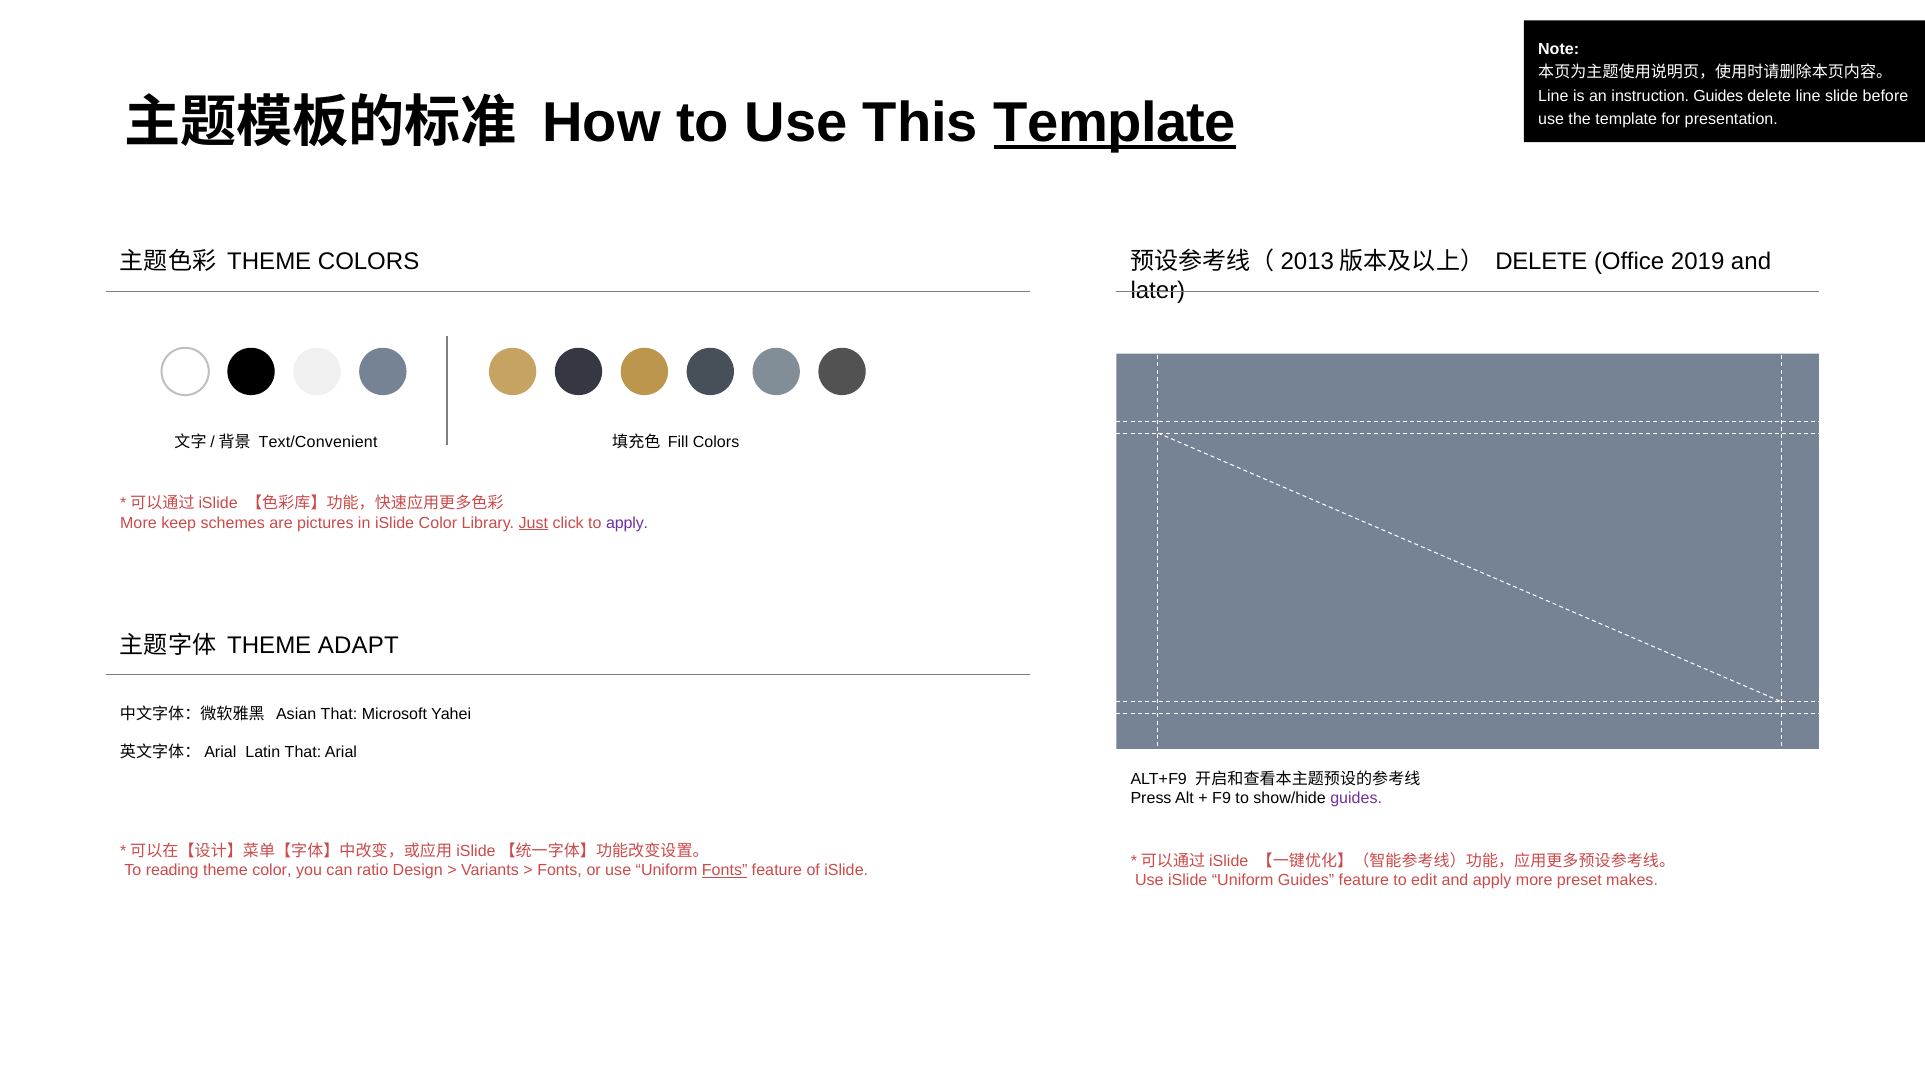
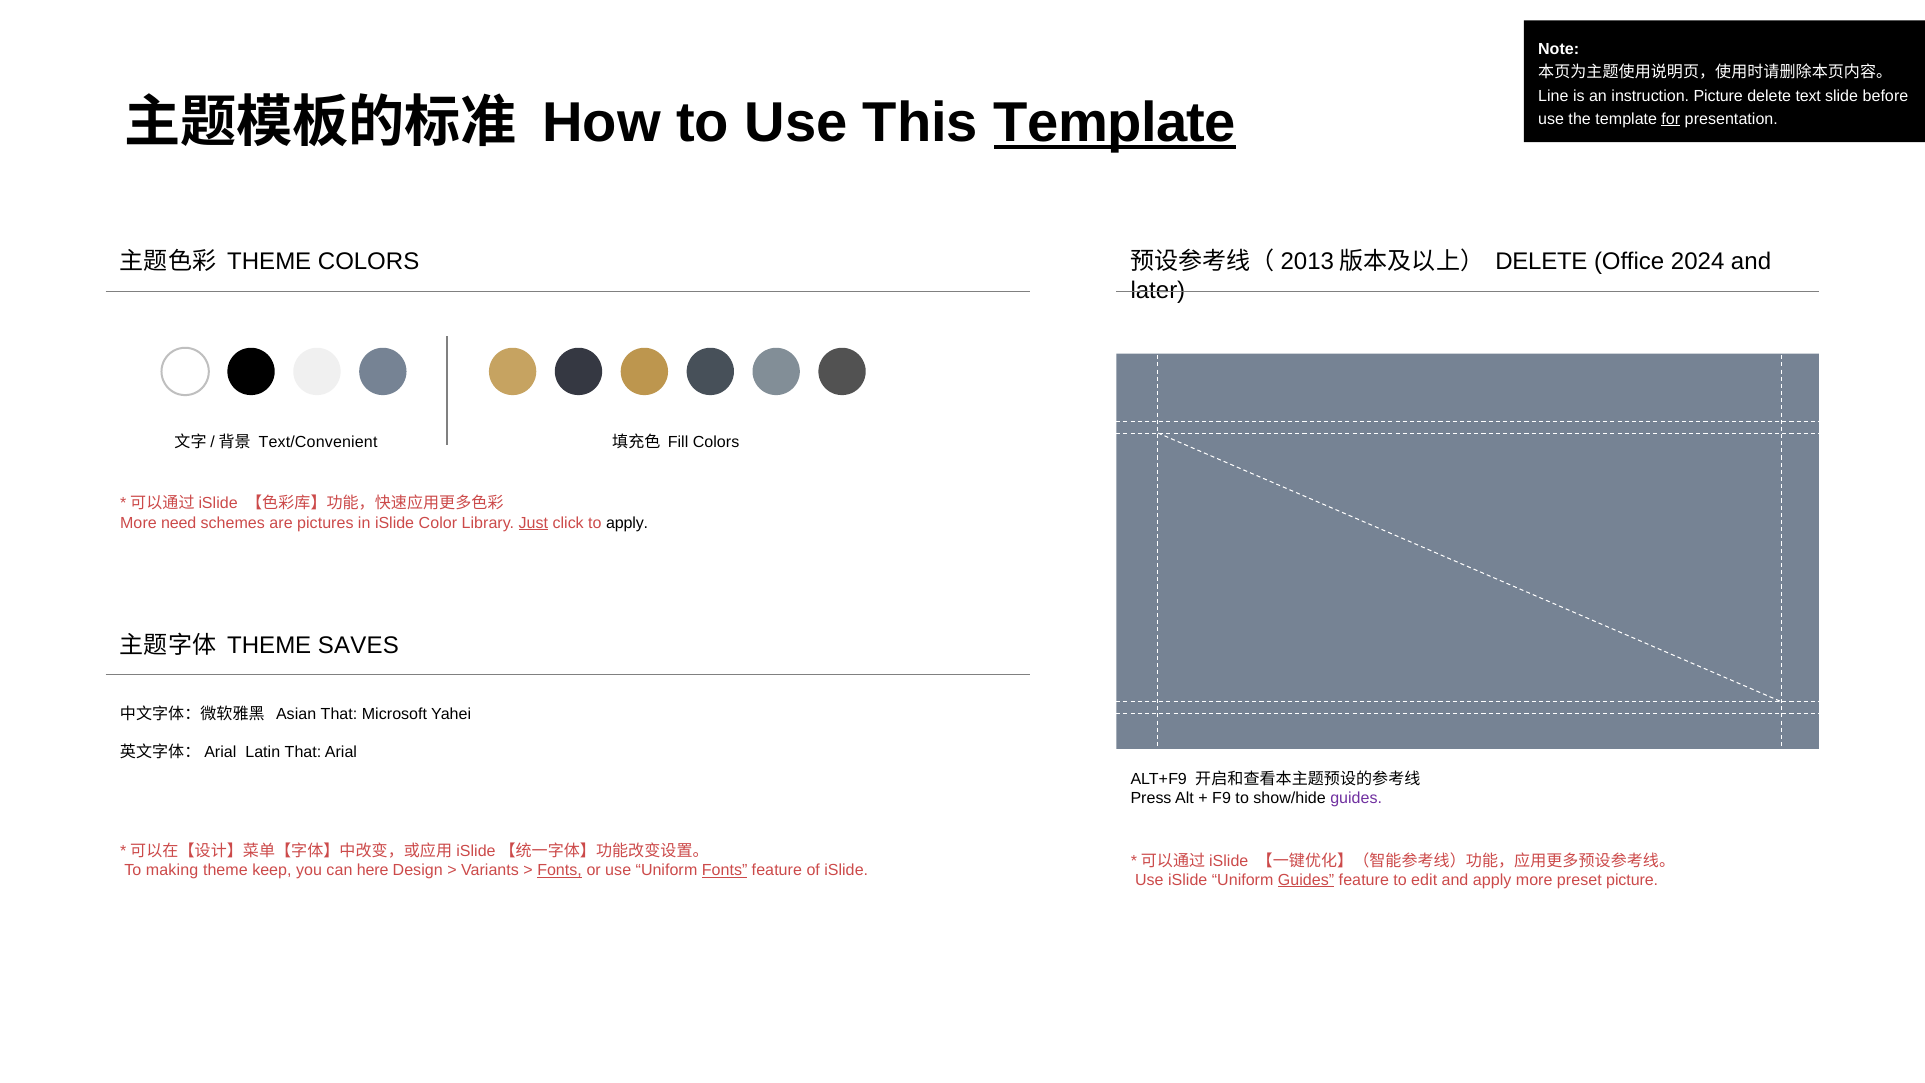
instruction Guides: Guides -> Picture
delete line: line -> text
for underline: none -> present
2019: 2019 -> 2024
keep: keep -> need
apply at (627, 523) colour: purple -> black
ADAPT: ADAPT -> SAVES
reading: reading -> making
theme color: color -> keep
ratio: ratio -> here
Fonts at (560, 870) underline: none -> present
Guides at (1306, 880) underline: none -> present
preset makes: makes -> picture
